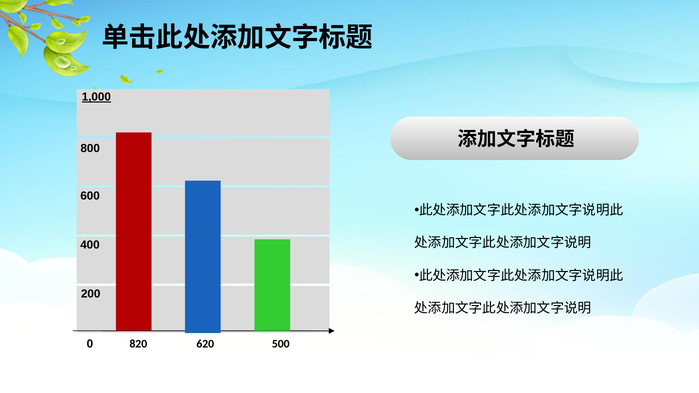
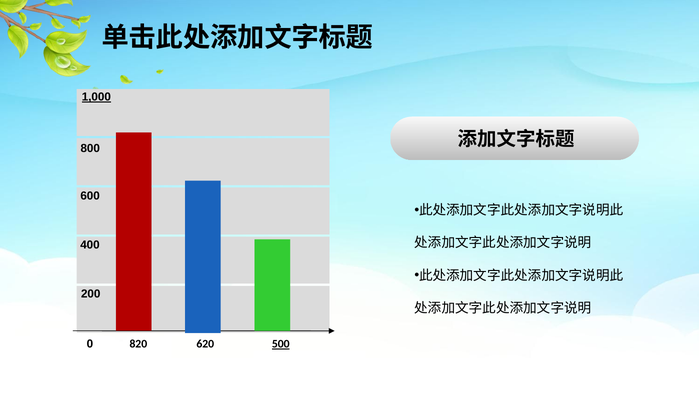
500 underline: none -> present
